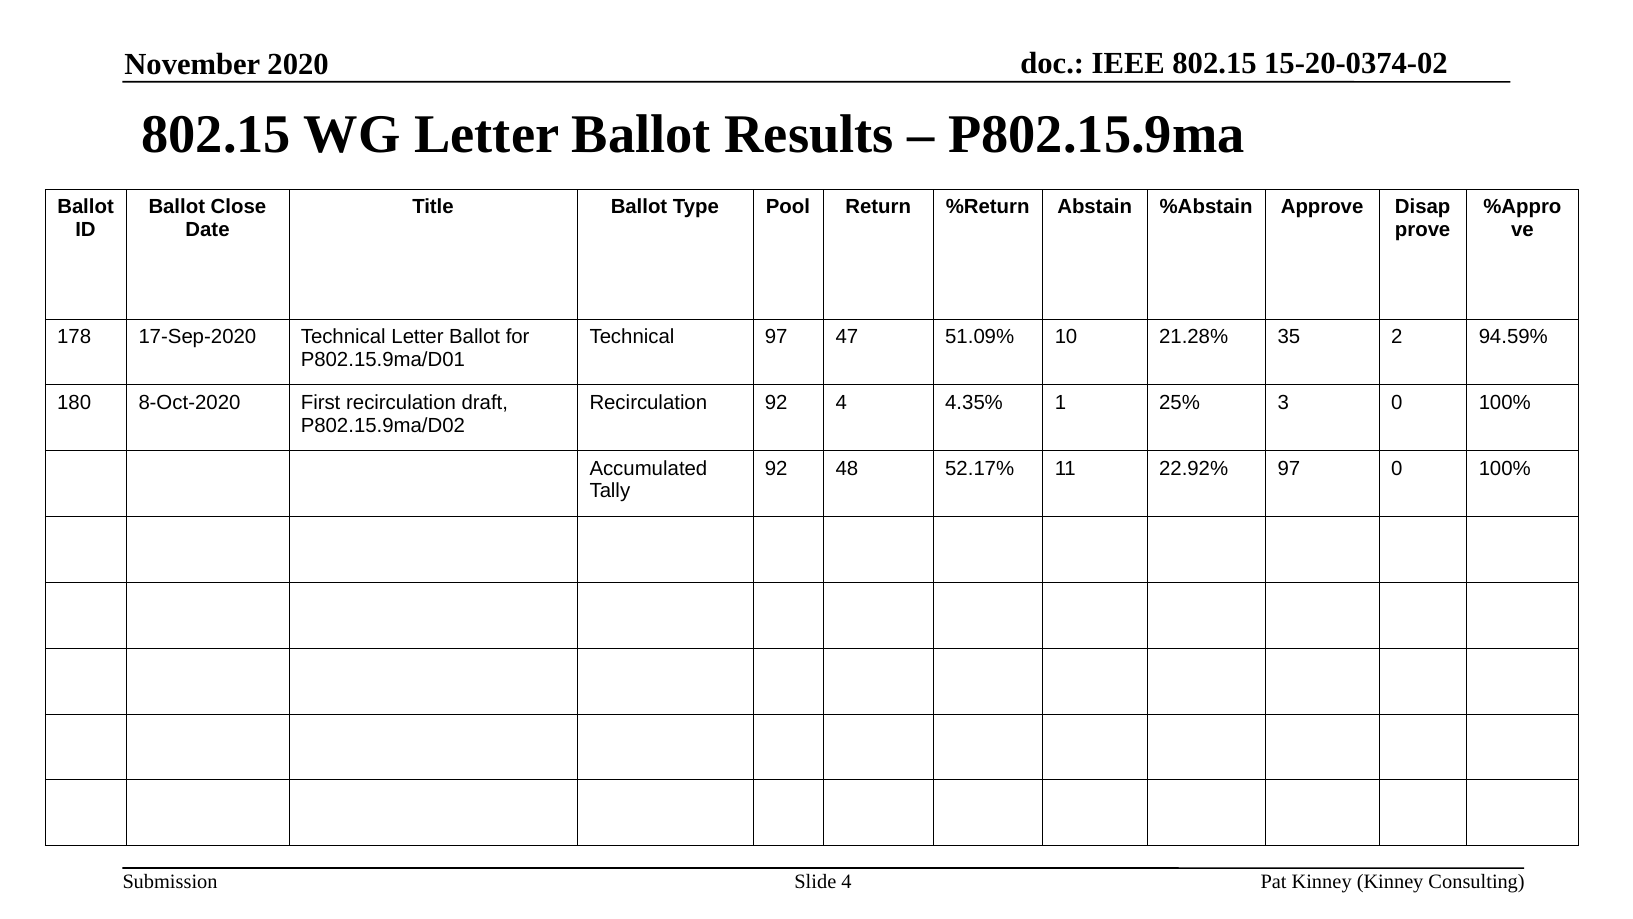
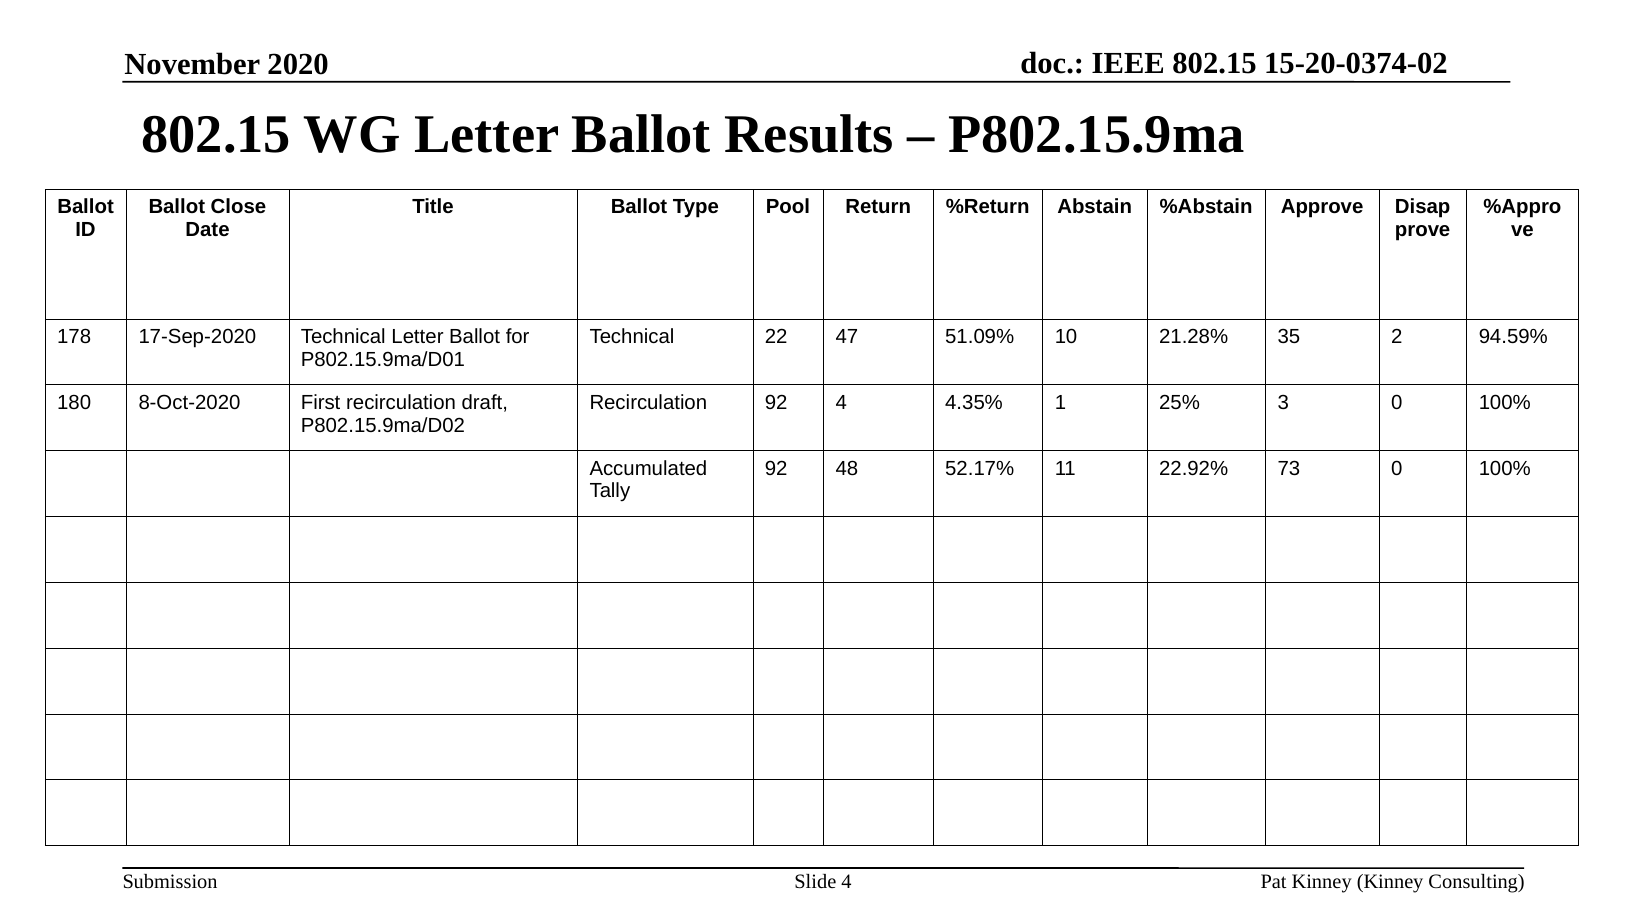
Technical 97: 97 -> 22
22.92% 97: 97 -> 73
